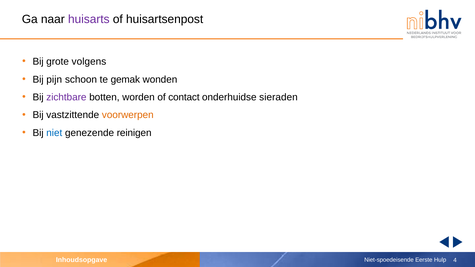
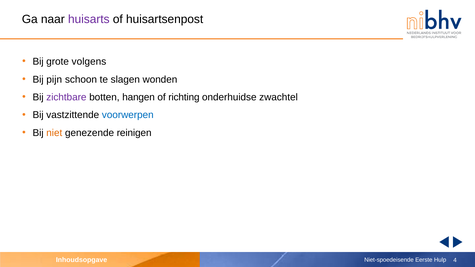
gemak: gemak -> slagen
worden: worden -> hangen
contact: contact -> richting
sieraden: sieraden -> zwachtel
voorwerpen colour: orange -> blue
niet colour: blue -> orange
